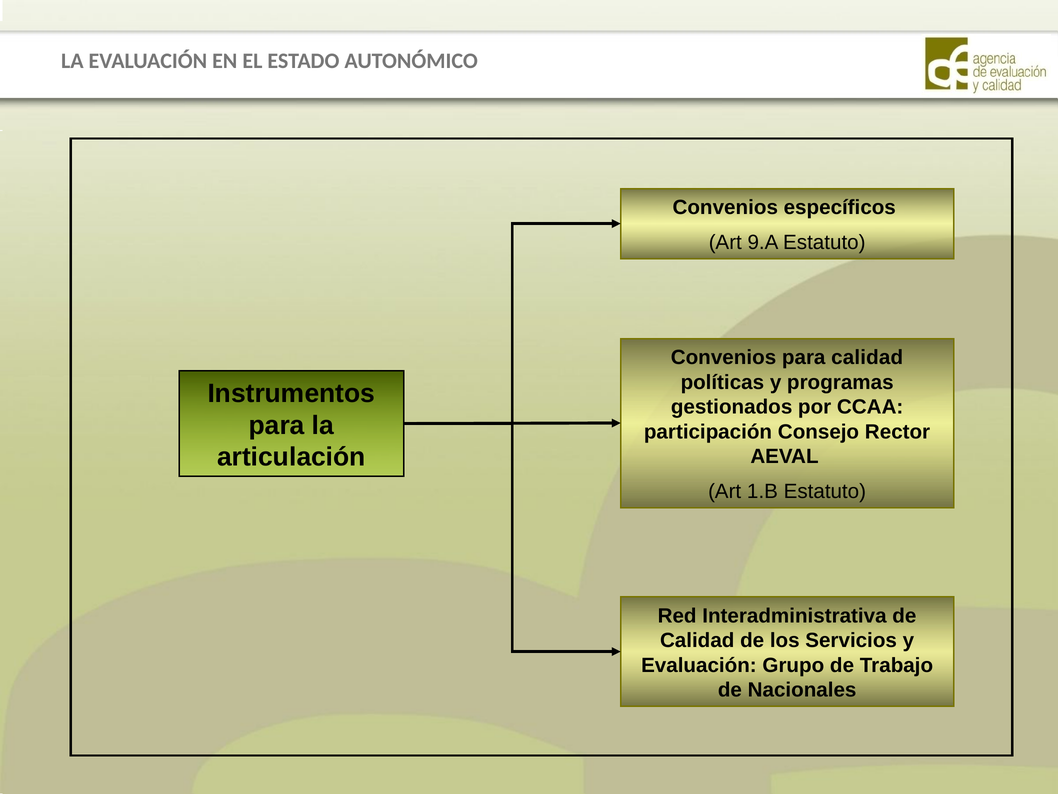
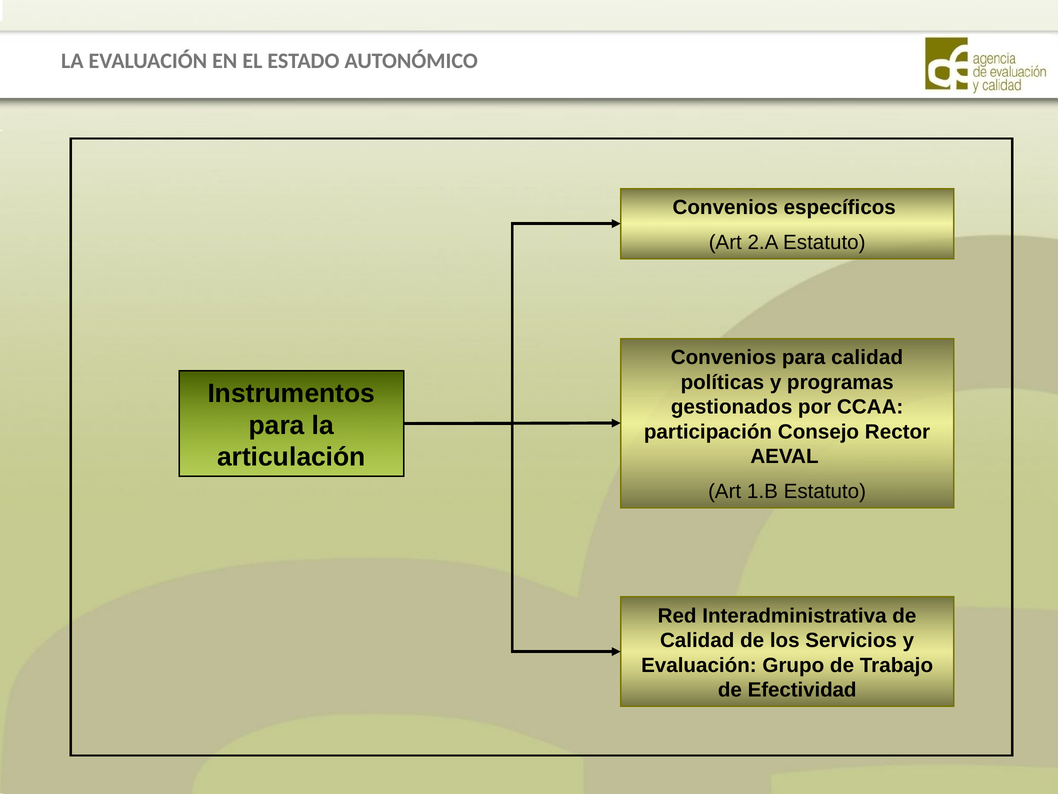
9.A: 9.A -> 2.A
Nacionales: Nacionales -> Efectividad
